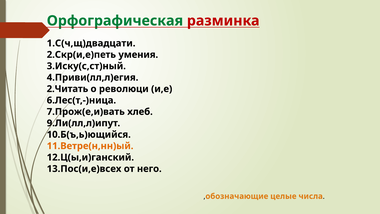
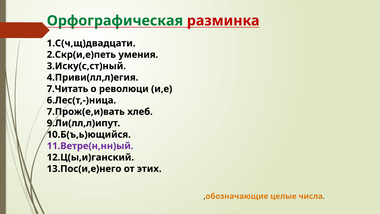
2.Читать: 2.Читать -> 7.Читать
11.Ветре(н,нн)ый colour: orange -> purple
13.Пос(и,е)всех: 13.Пос(и,е)всех -> 13.Пос(и,е)него
него: него -> этих
